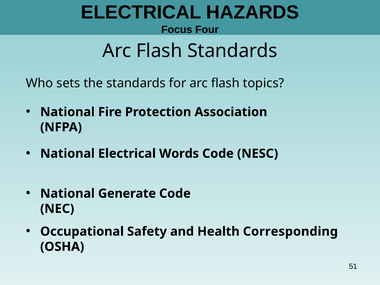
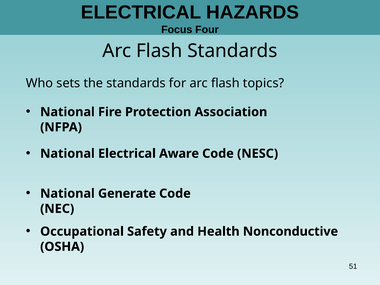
Words: Words -> Aware
Corresponding: Corresponding -> Nonconductive
